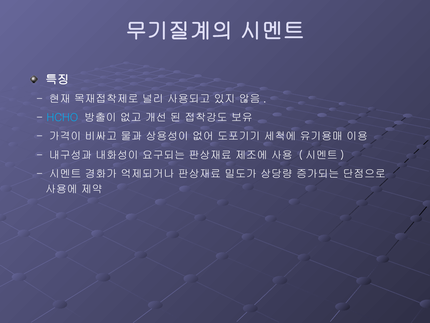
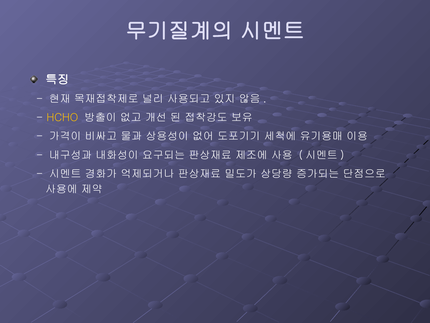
HCHO colour: light blue -> yellow
